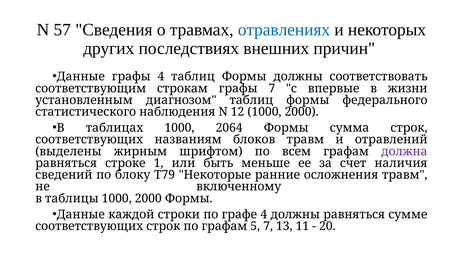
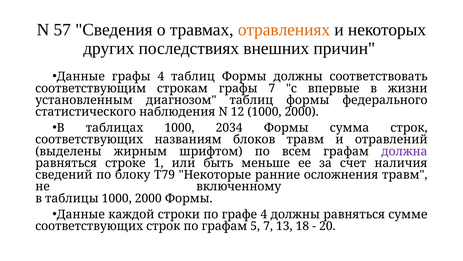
отравлениях colour: blue -> orange
2064: 2064 -> 2034
11: 11 -> 18
